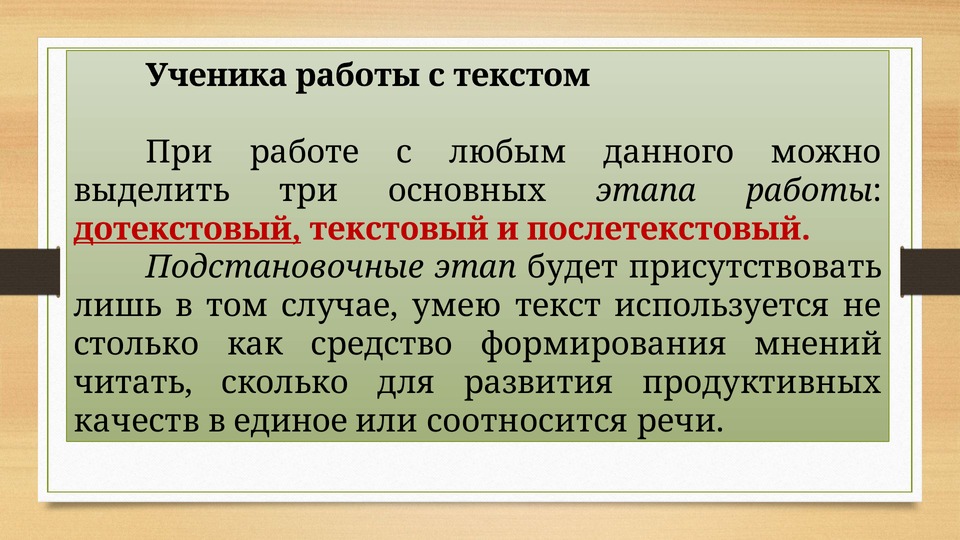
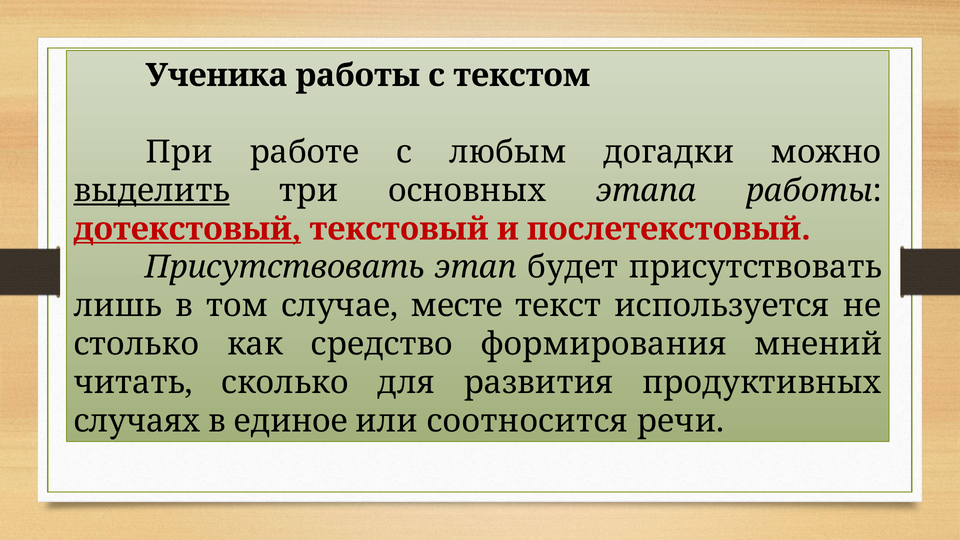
данного: данного -> догадки
выделить underline: none -> present
Подстановочные at (285, 267): Подстановочные -> Присутствовать
умею: умею -> месте
качеств: качеств -> случаях
